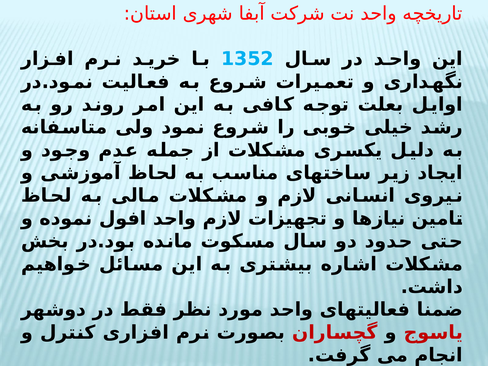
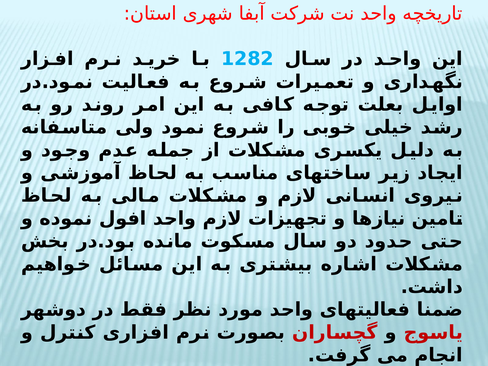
1352: 1352 -> 1282
